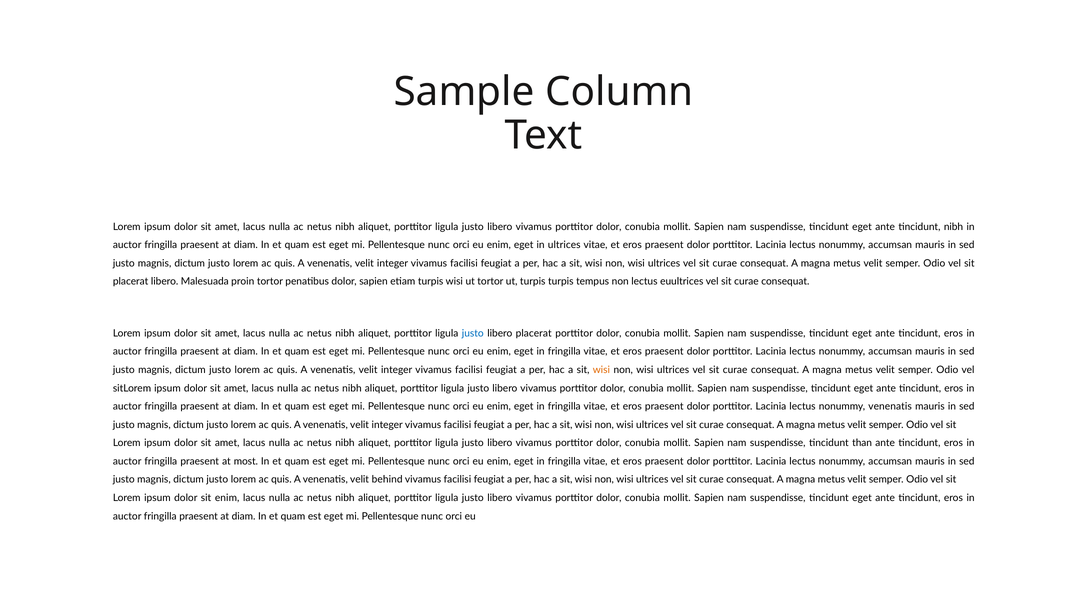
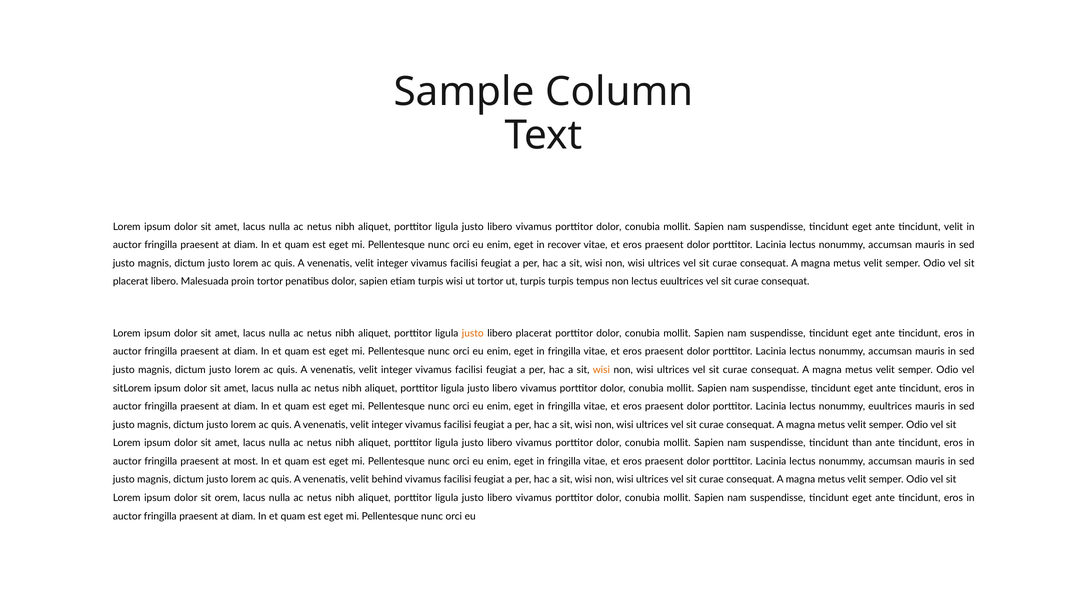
tincidunt nibh: nibh -> velit
in ultrices: ultrices -> recover
justo at (473, 333) colour: blue -> orange
nonummy venenatis: venenatis -> euultrices
sit enim: enim -> orem
